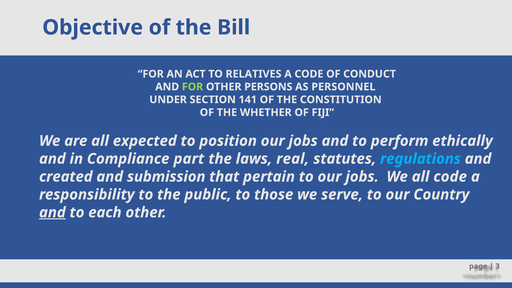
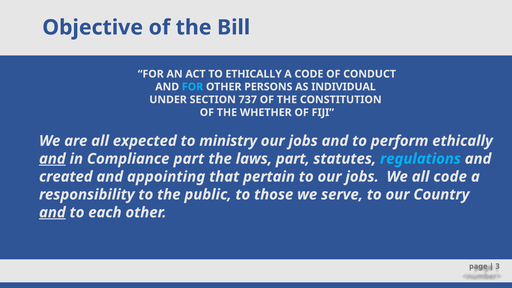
TO RELATIVES: RELATIVES -> ETHICALLY
FOR at (193, 87) colour: light green -> light blue
PERSONNEL: PERSONNEL -> INDIVIDUAL
141: 141 -> 737
position: position -> ministry
and at (52, 159) underline: none -> present
laws real: real -> part
submission: submission -> appointing
